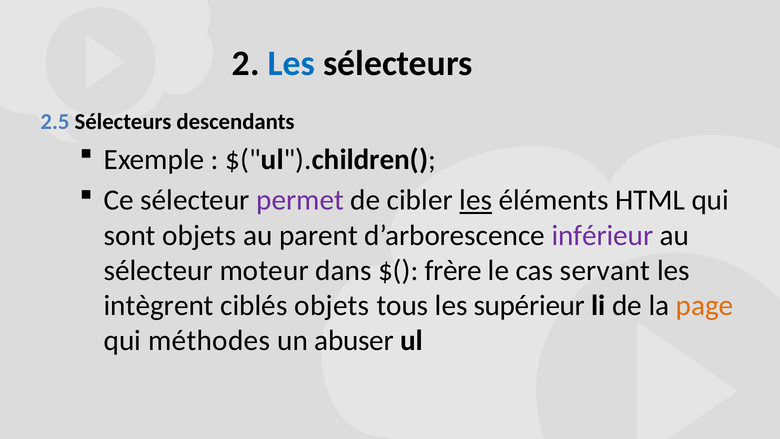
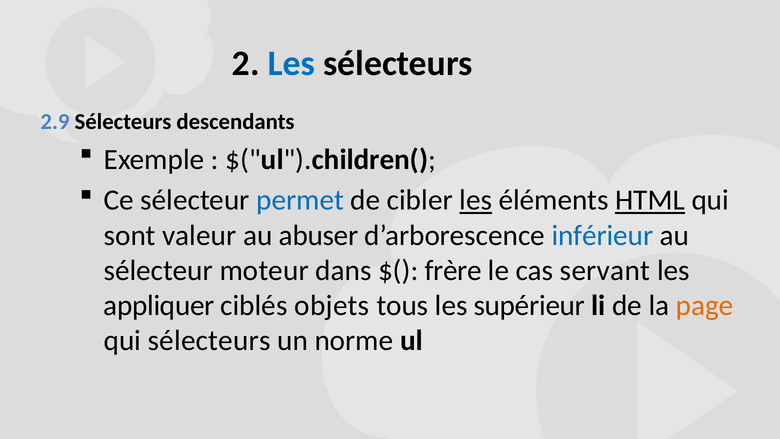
2.5: 2.5 -> 2.9
permet colour: purple -> blue
HTML underline: none -> present
sont objets: objets -> valeur
parent: parent -> abuser
inférieur colour: purple -> blue
intègrent: intègrent -> appliquer
qui méthodes: méthodes -> sélecteurs
abuser: abuser -> norme
